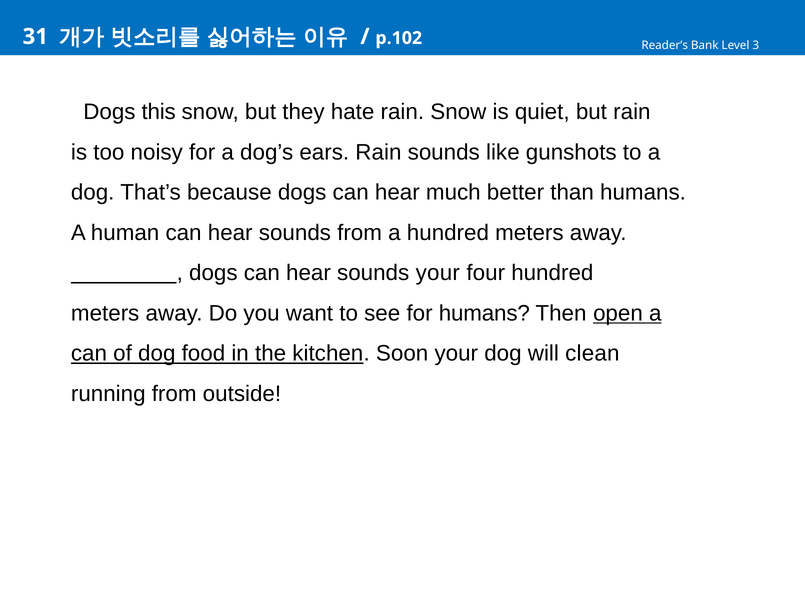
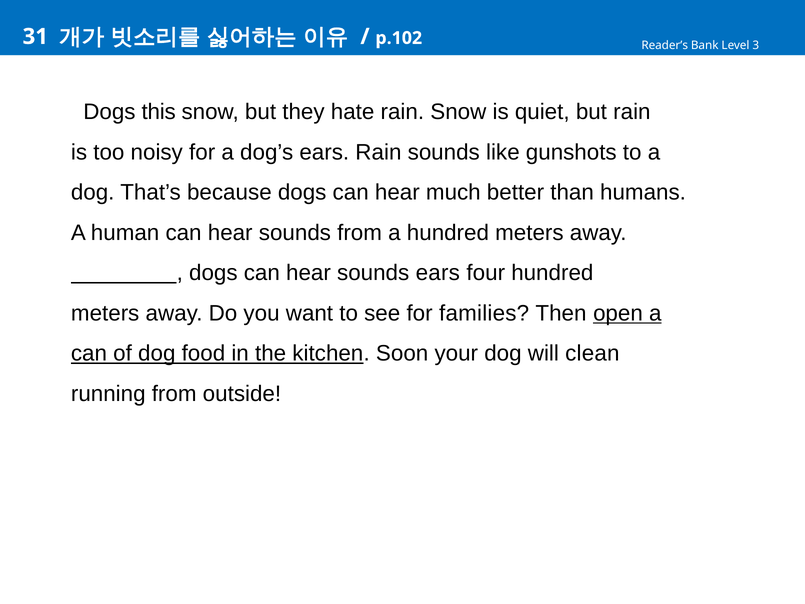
sounds your: your -> ears
for humans: humans -> families
